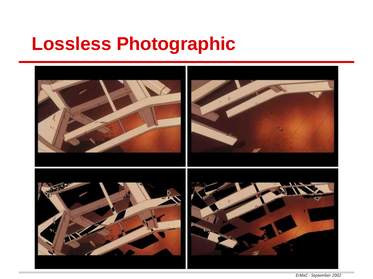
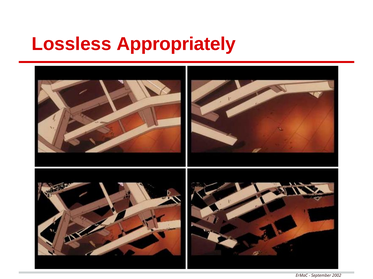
Photographic: Photographic -> Appropriately
